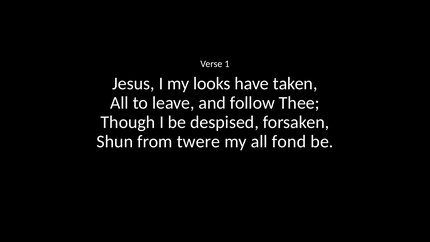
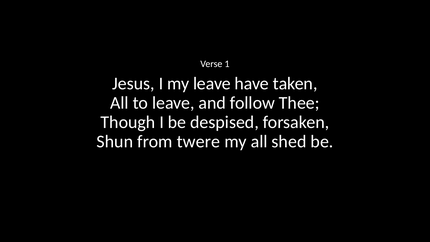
my looks: looks -> leave
fond: fond -> shed
